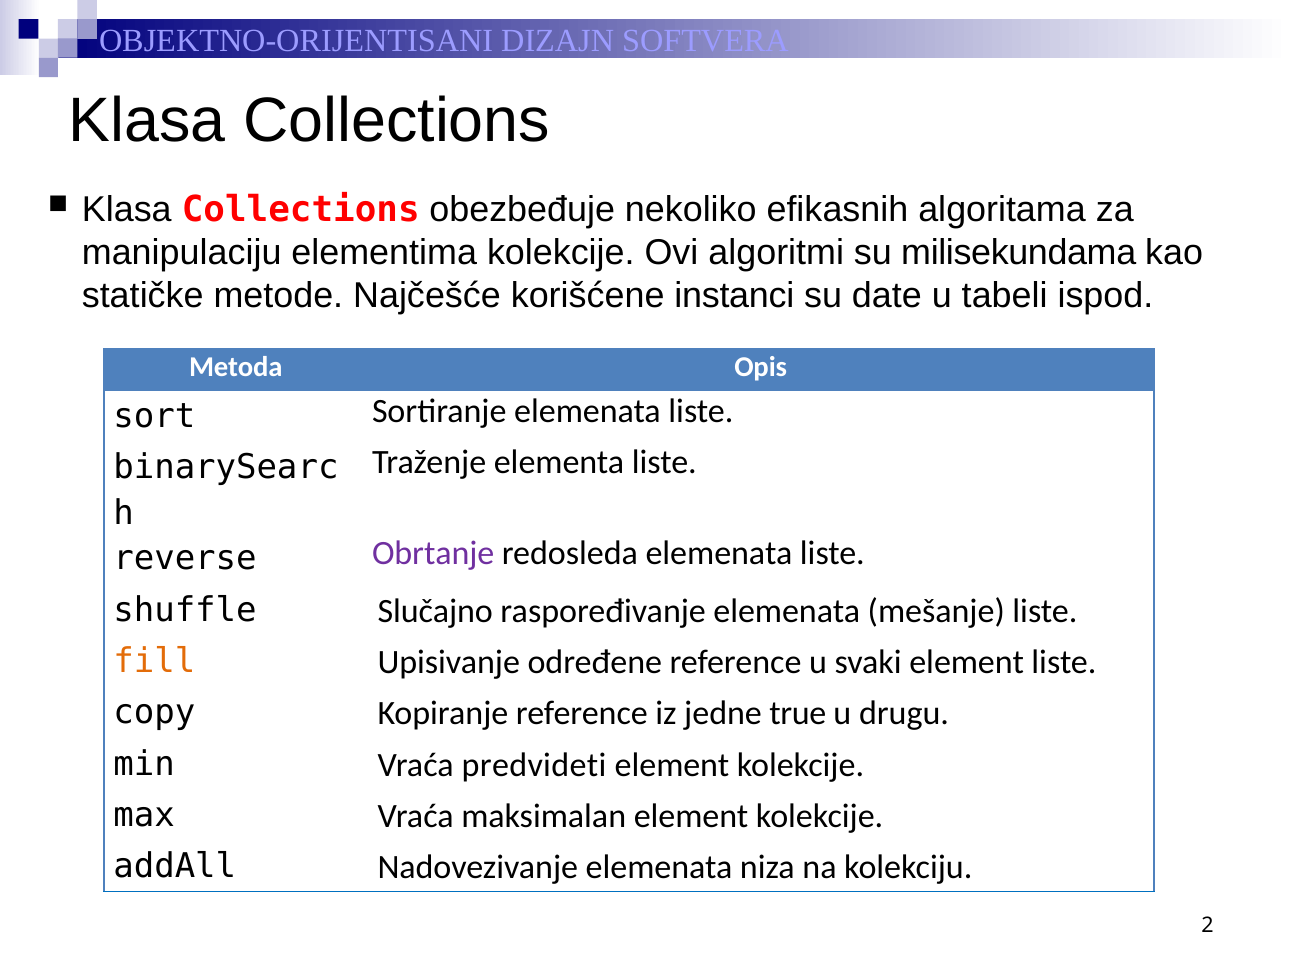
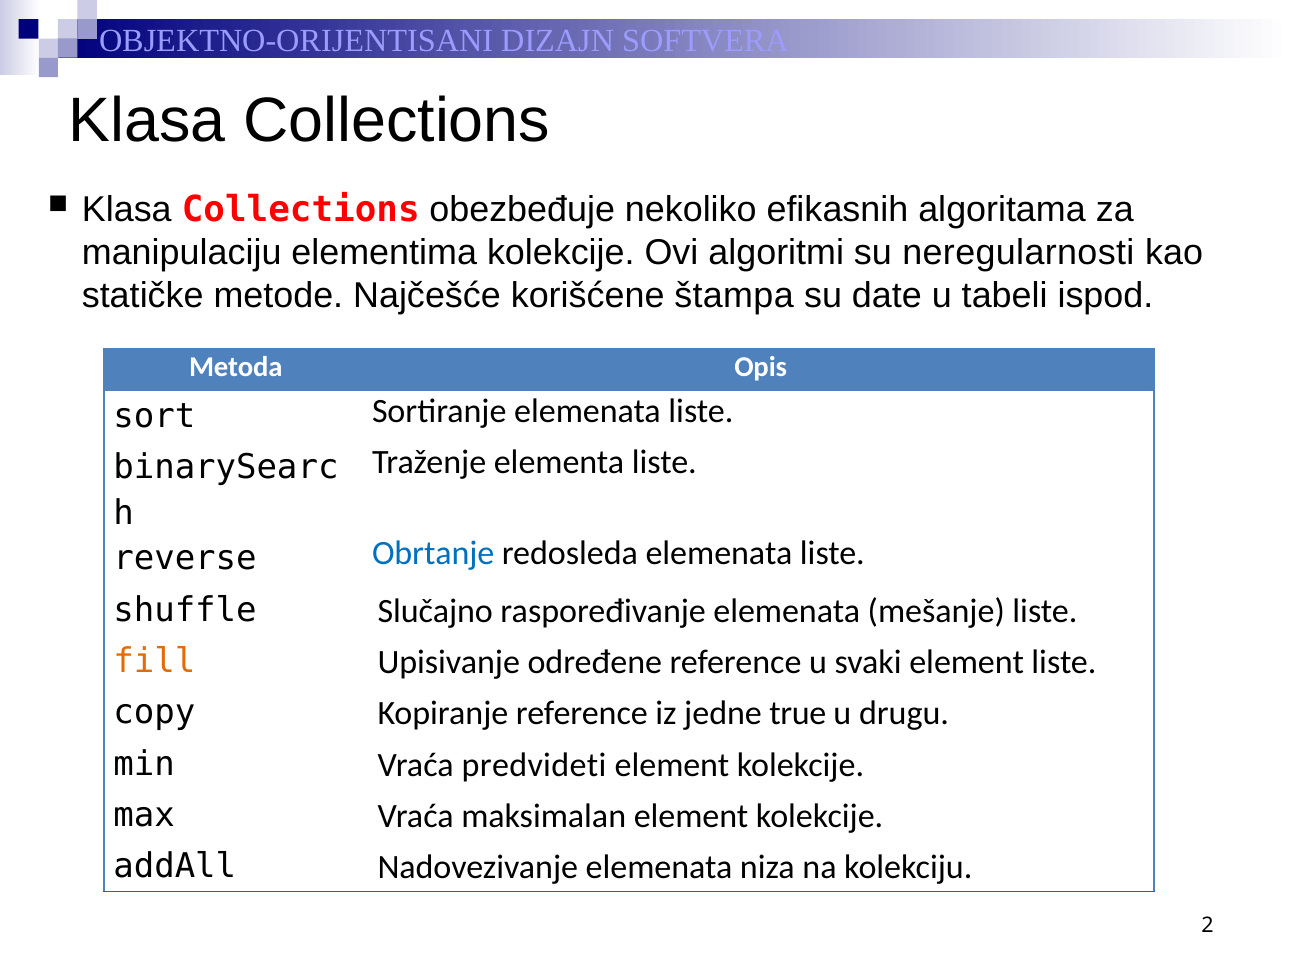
milisekundama: milisekundama -> neregularnosti
instanci: instanci -> štampa
Obrtanje colour: purple -> blue
